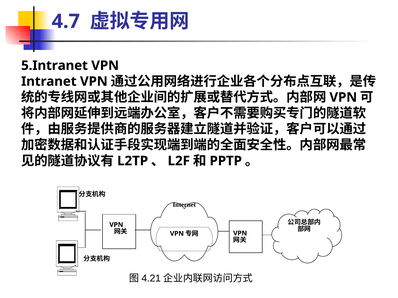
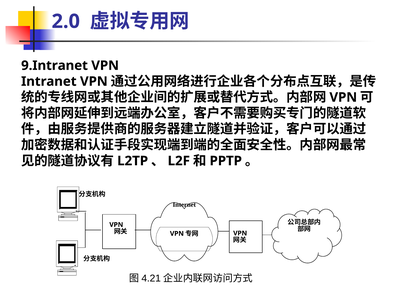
4.7: 4.7 -> 2.0
5.Intranet: 5.Intranet -> 9.Intranet
